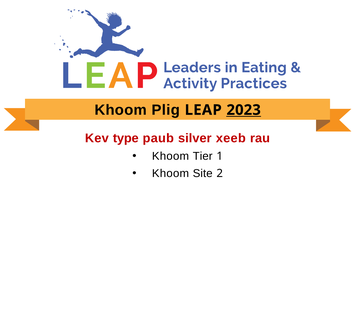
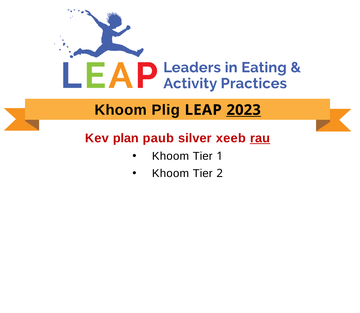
type: type -> plan
rau underline: none -> present
Site at (203, 173): Site -> Tier
